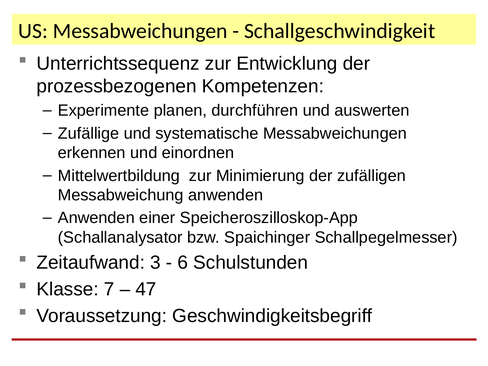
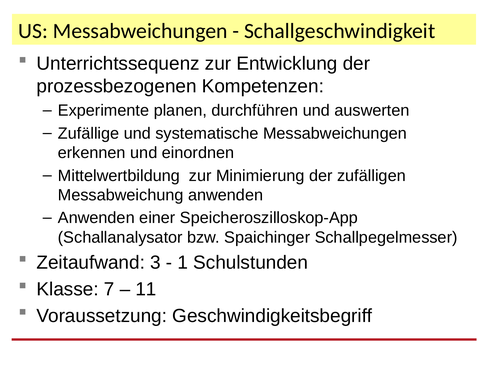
6: 6 -> 1
47: 47 -> 11
